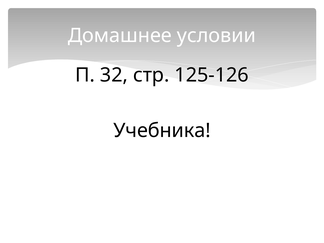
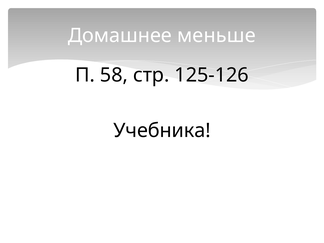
условии: условии -> меньше
32: 32 -> 58
